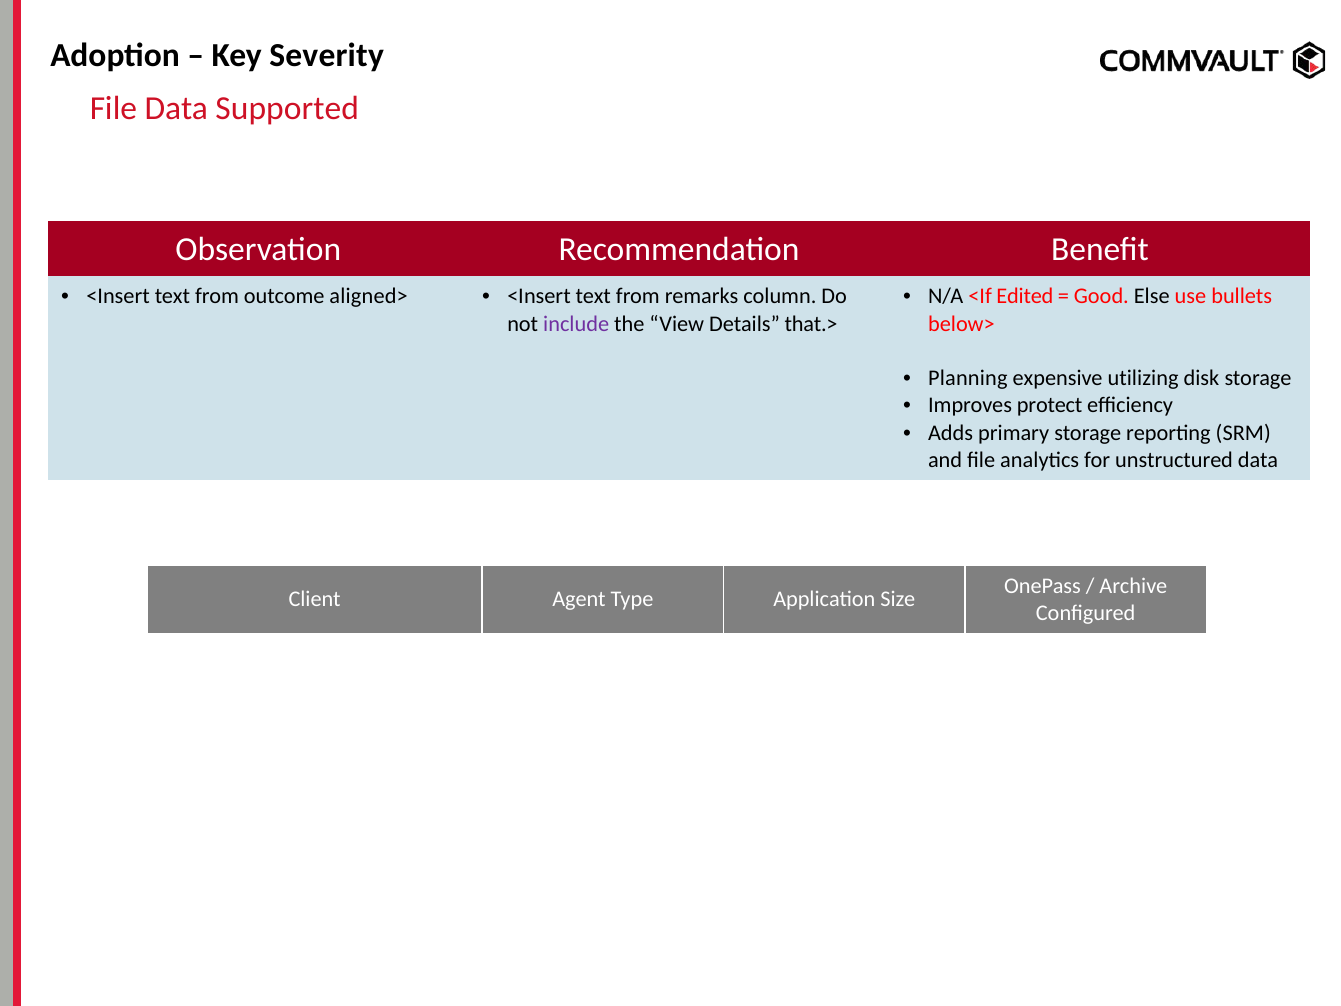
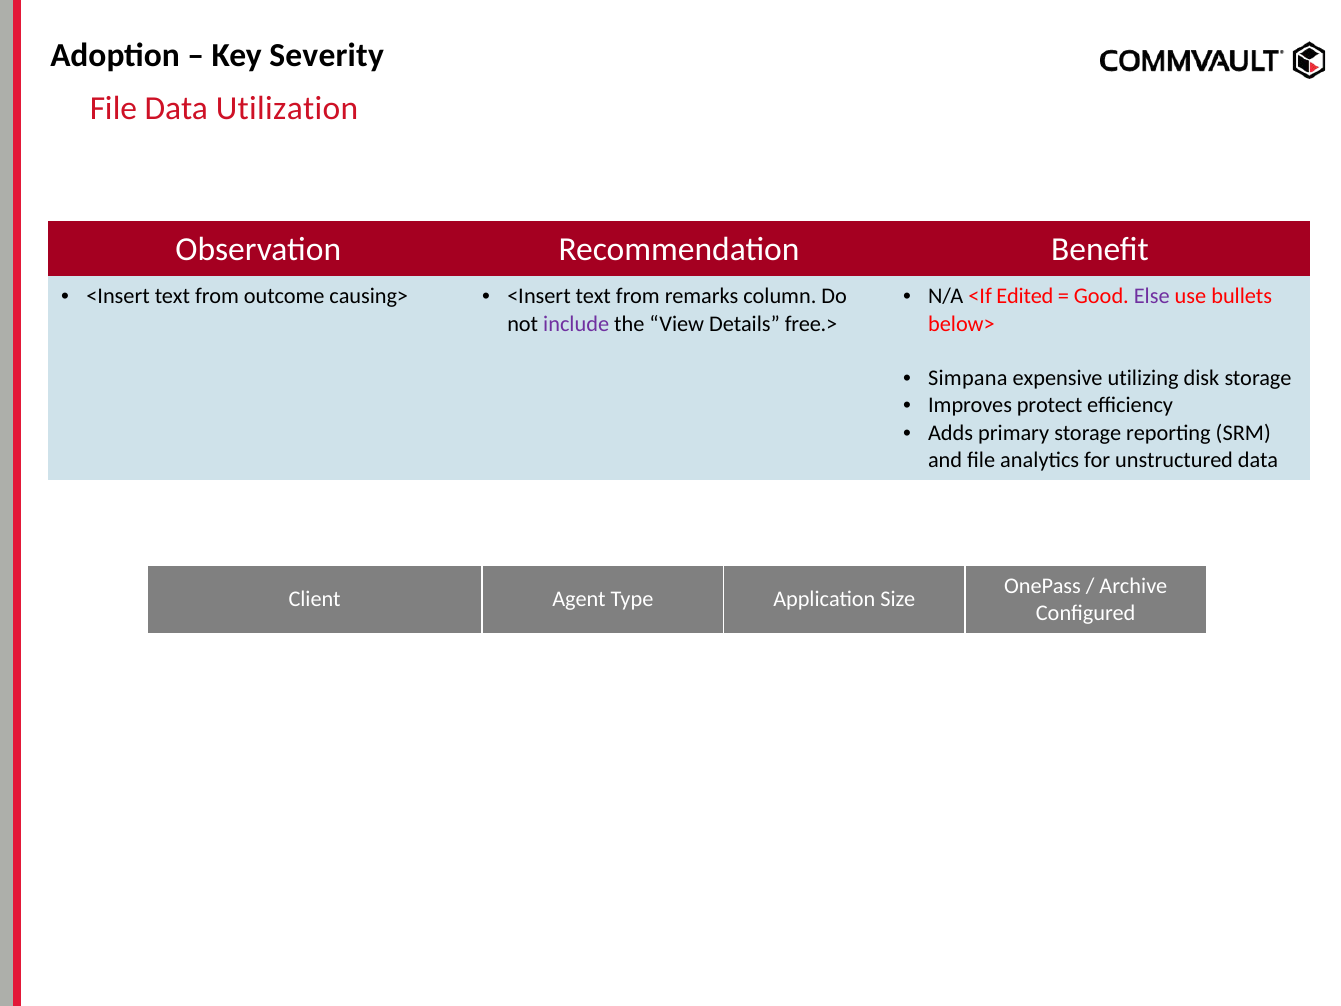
Supported: Supported -> Utilization
aligned>: aligned> -> causing>
Else colour: black -> purple
that.>: that.> -> free.>
Planning: Planning -> Simpana
